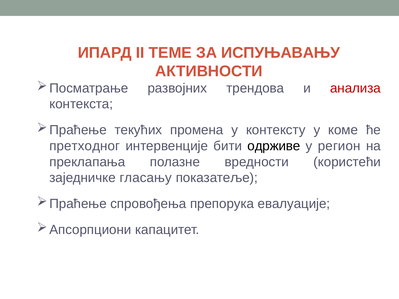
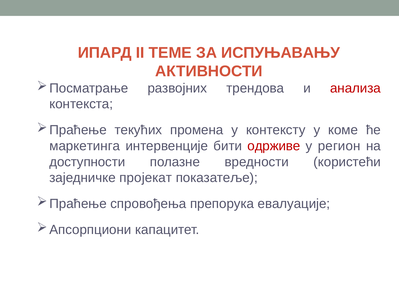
претходног: претходног -> маркетинга
одрживе colour: black -> red
преклапања: преклапања -> доступности
гласању: гласању -> пројекат
